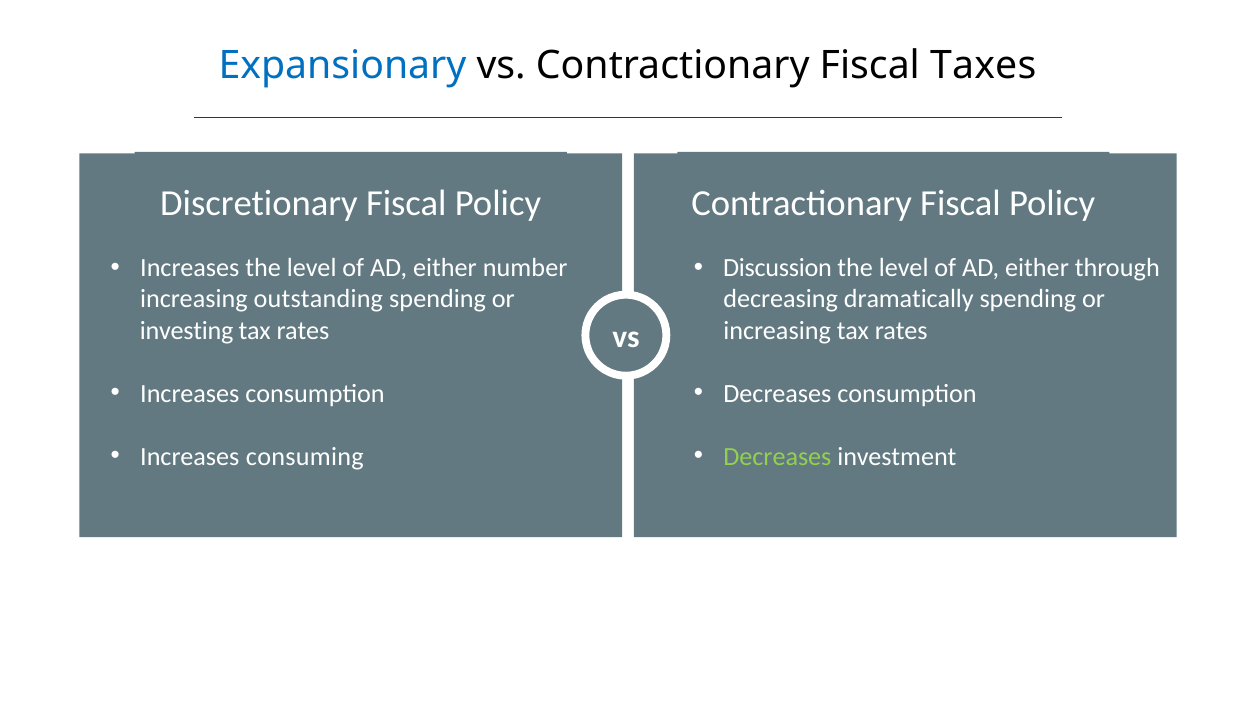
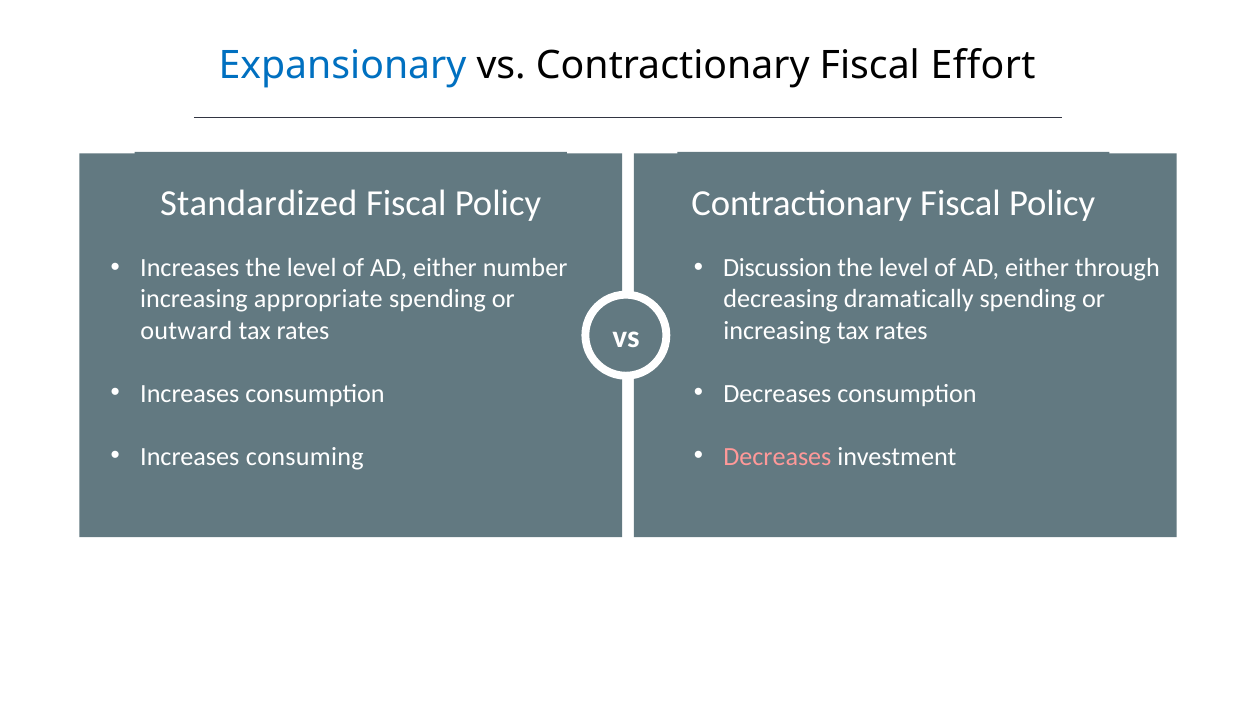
Taxes: Taxes -> Effort
Discretionary: Discretionary -> Standardized
outstanding: outstanding -> appropriate
investing: investing -> outward
Decreases at (777, 456) colour: light green -> pink
